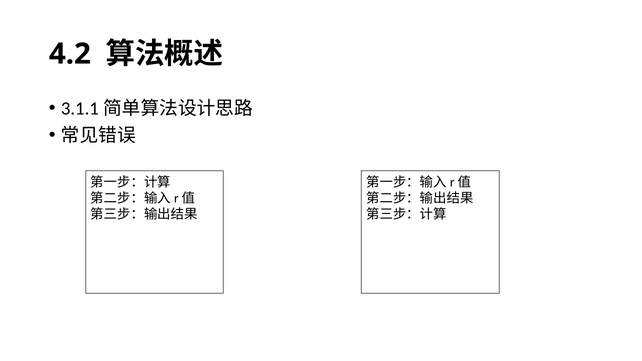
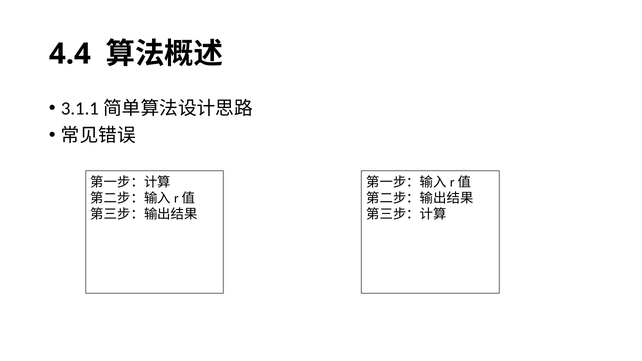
4.2: 4.2 -> 4.4
